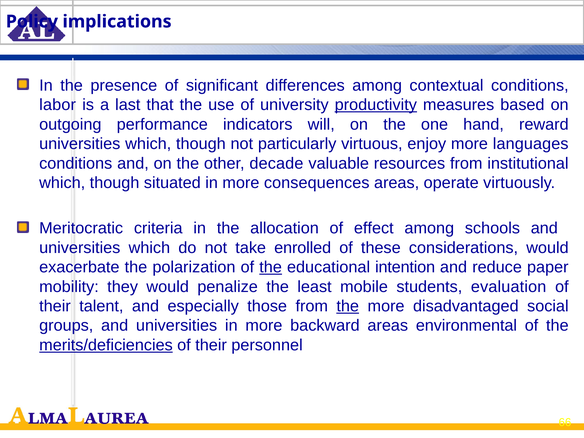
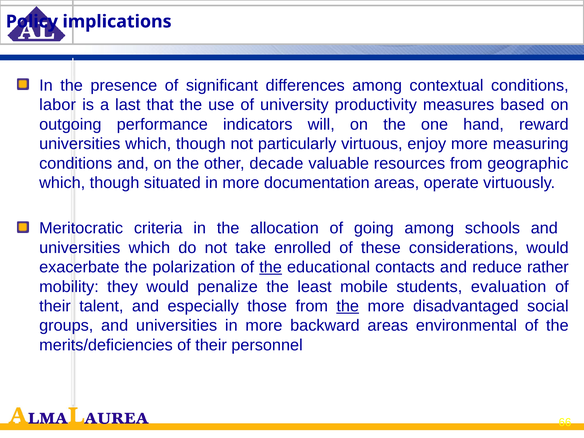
productivity underline: present -> none
languages: languages -> measuring
institutional: institutional -> geographic
consequences: consequences -> documentation
effect: effect -> going
intention: intention -> contacts
paper: paper -> rather
merits/deficiencies underline: present -> none
